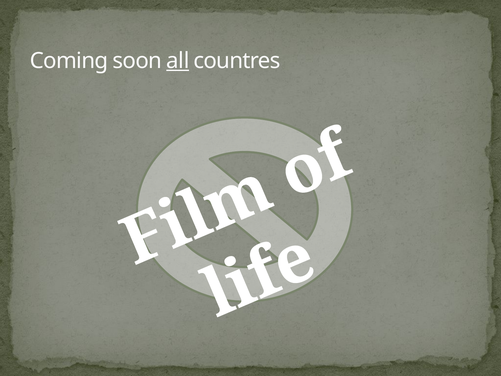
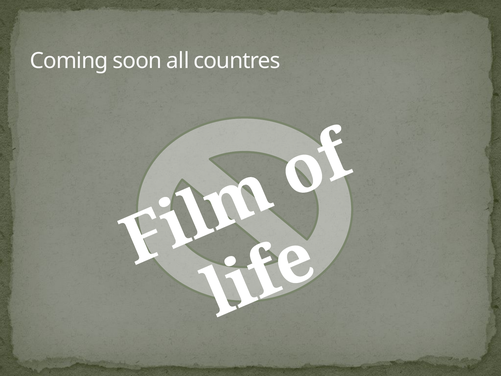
all underline: present -> none
